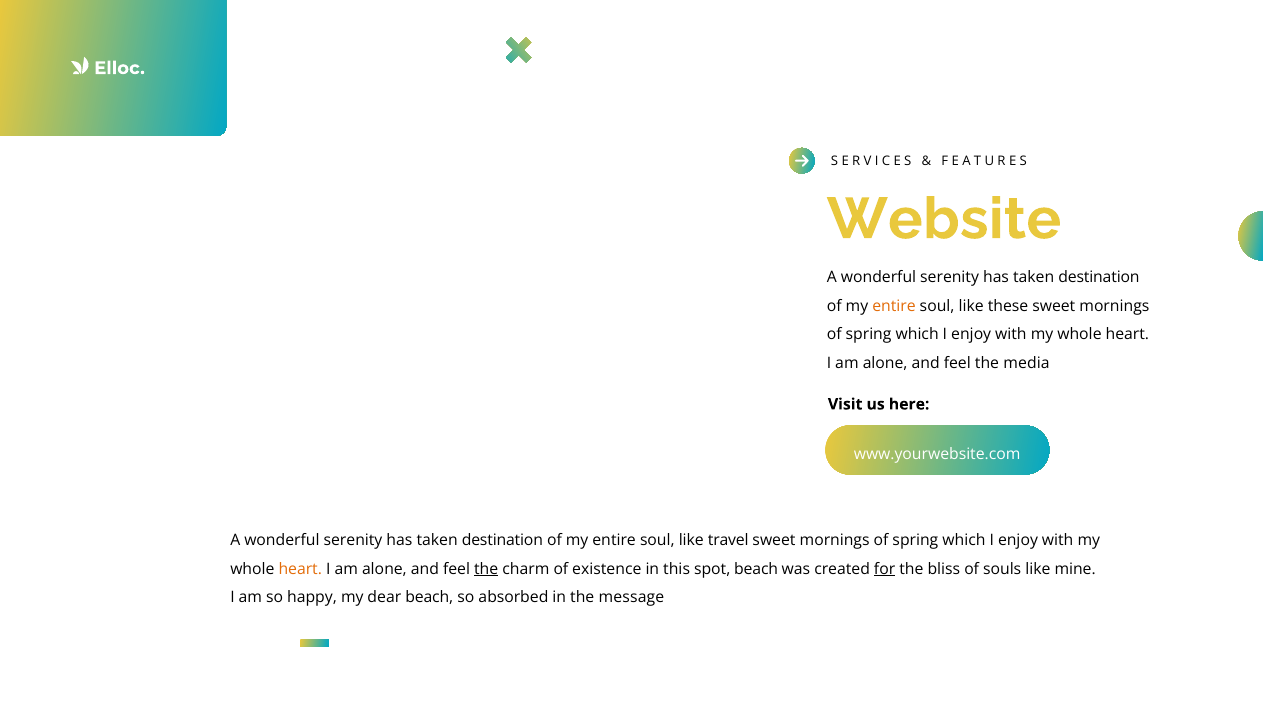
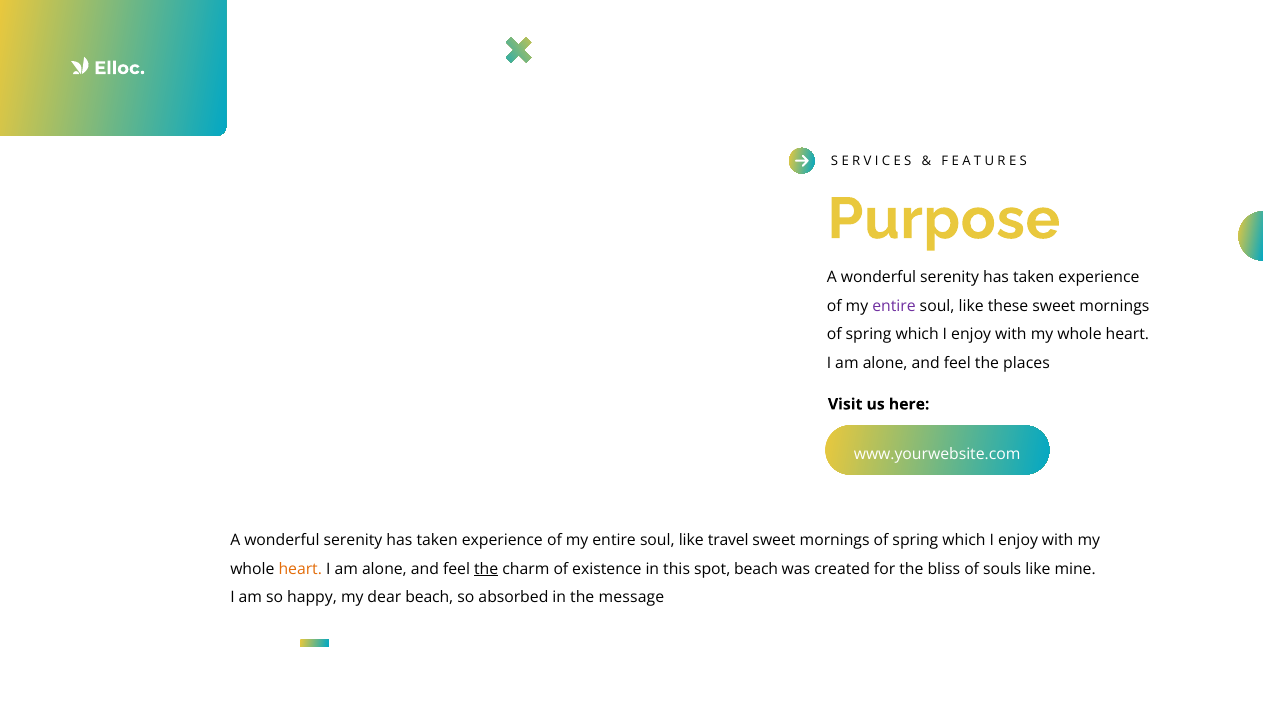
Website: Website -> Purpose
destination at (1099, 278): destination -> experience
entire at (894, 306) colour: orange -> purple
media: media -> places
destination at (502, 541): destination -> experience
for underline: present -> none
